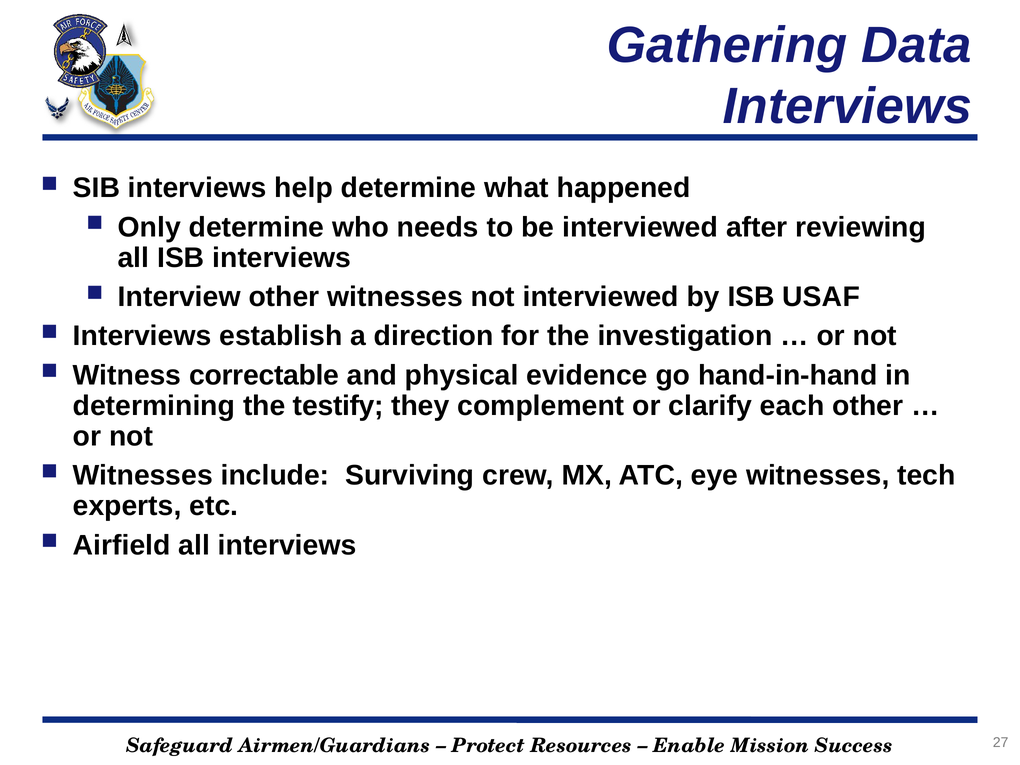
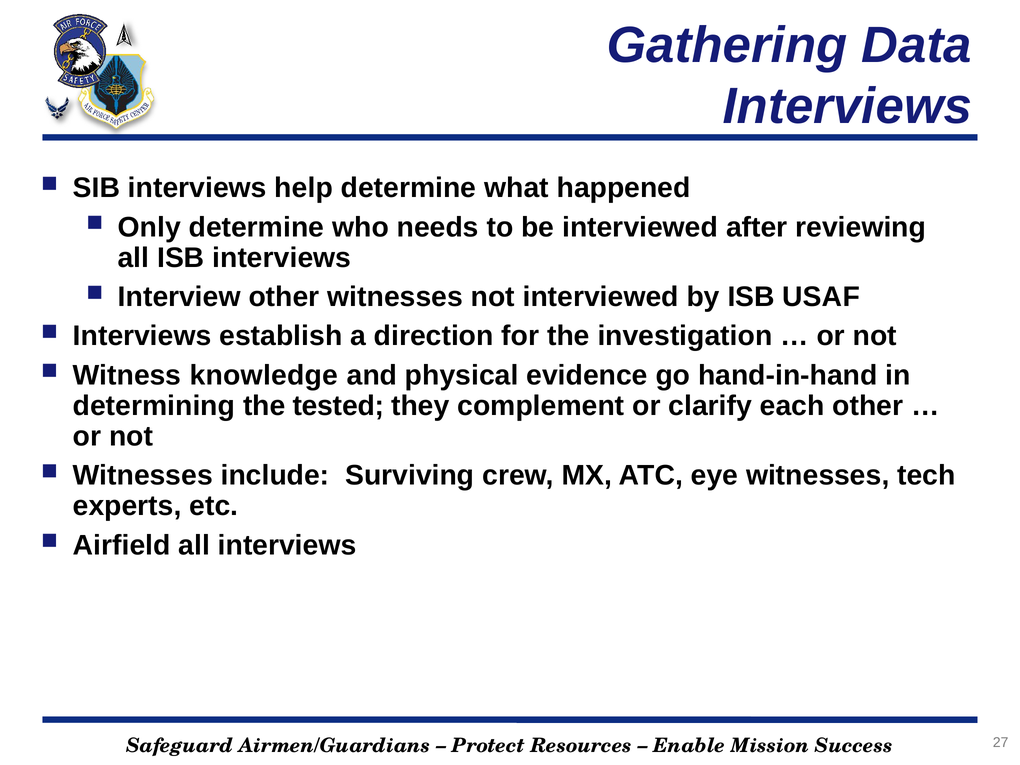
correctable: correctable -> knowledge
testify: testify -> tested
